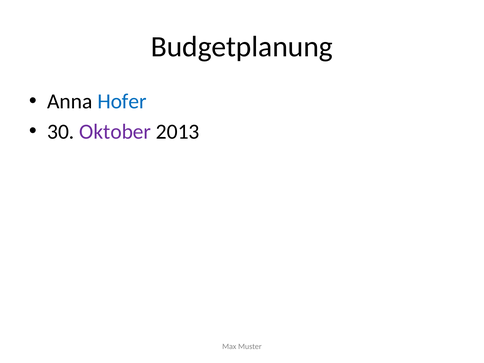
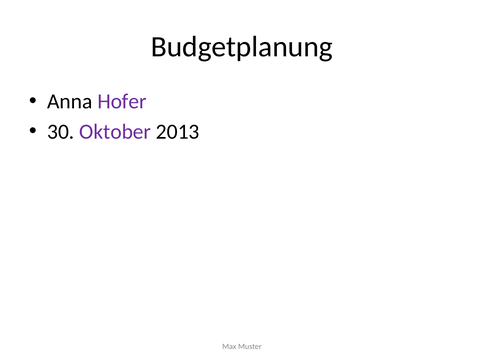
Hofer colour: blue -> purple
